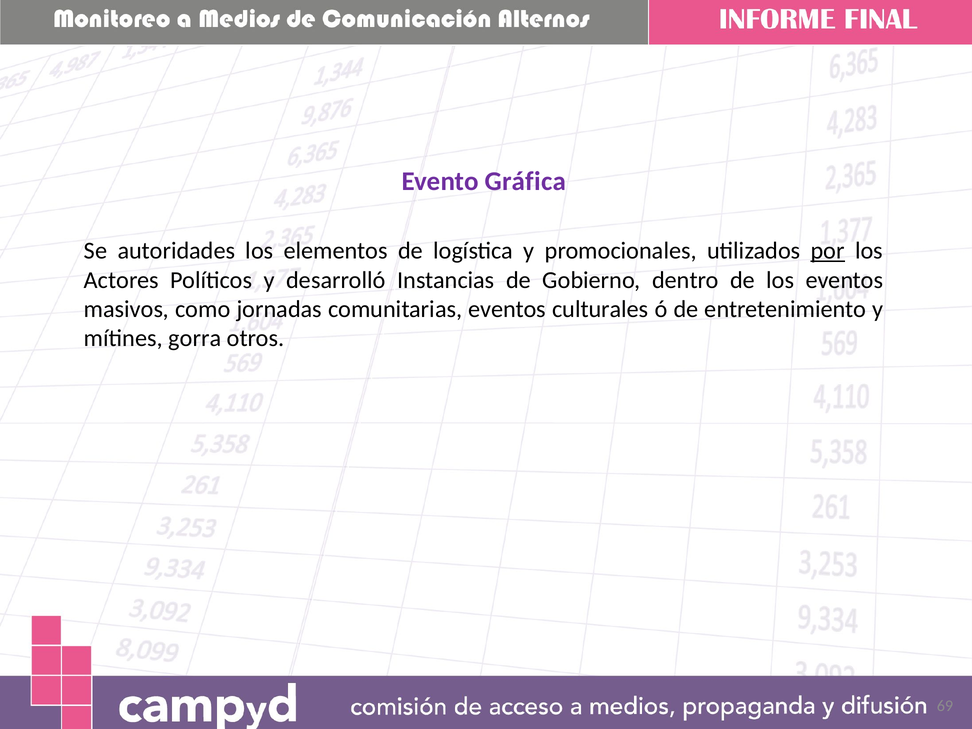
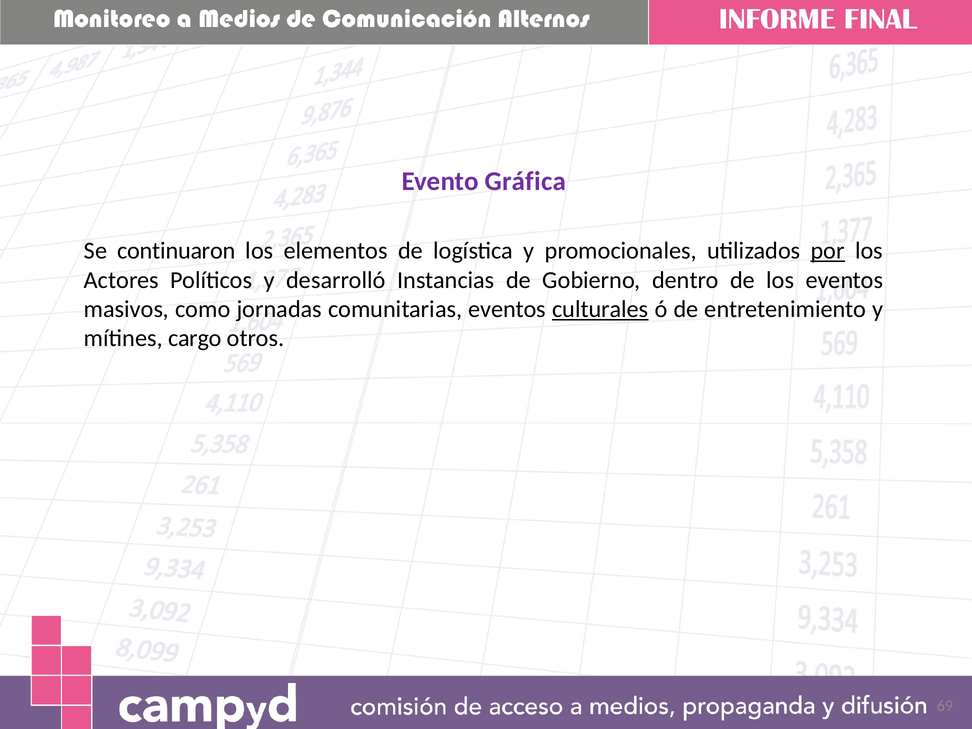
autoridades: autoridades -> continuaron
culturales underline: none -> present
gorra: gorra -> cargo
